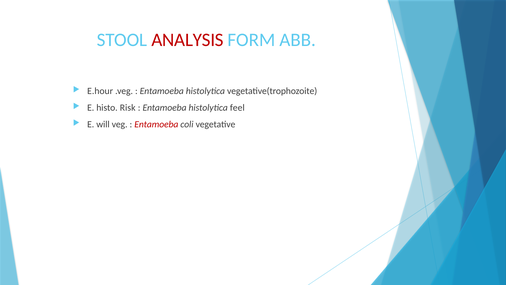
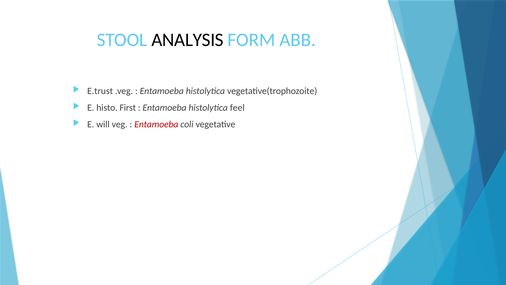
ANALYSIS colour: red -> black
E.hour: E.hour -> E.trust
Risk: Risk -> First
